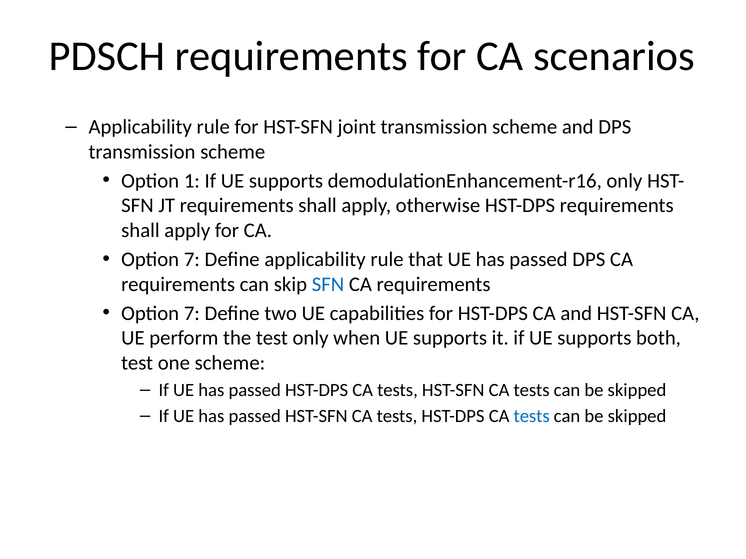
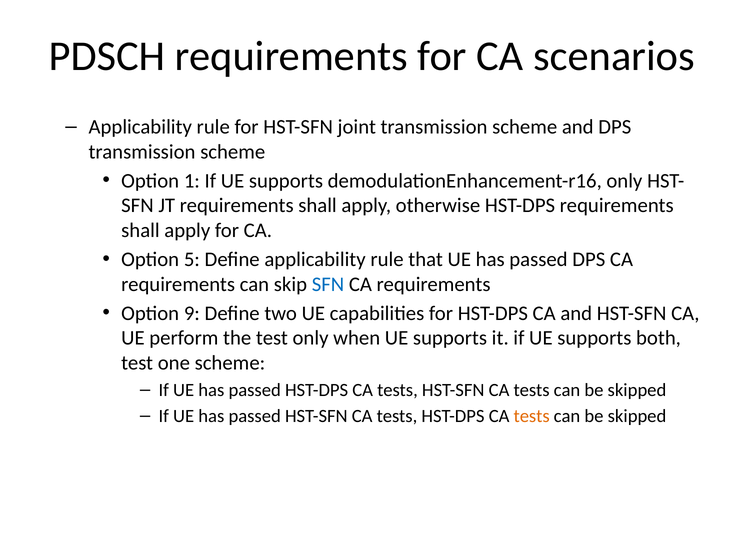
7 at (192, 260): 7 -> 5
7 at (192, 314): 7 -> 9
tests at (532, 417) colour: blue -> orange
